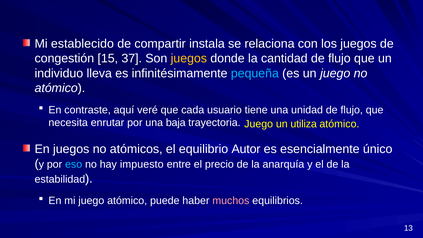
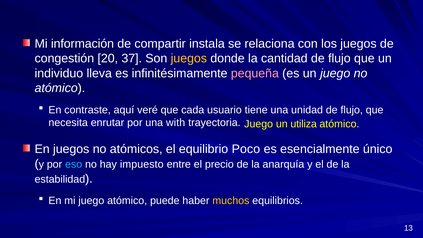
establecido: establecido -> información
15: 15 -> 20
pequeña colour: light blue -> pink
baja: baja -> with
Autor: Autor -> Poco
muchos colour: pink -> yellow
